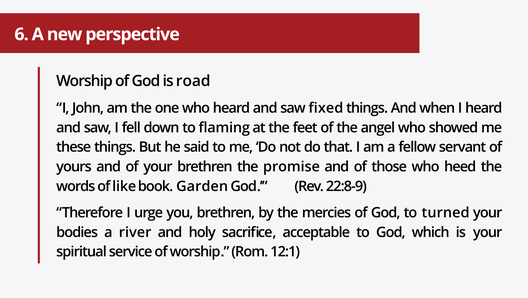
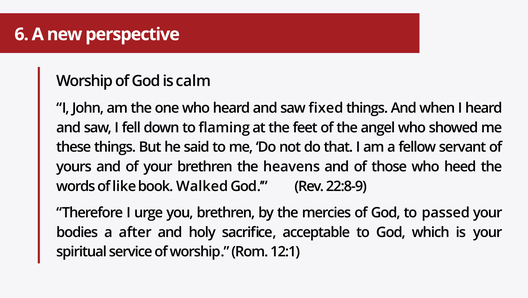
road: road -> calm
promise: promise -> heavens
Garden: Garden -> Walked
turned: turned -> passed
river: river -> after
